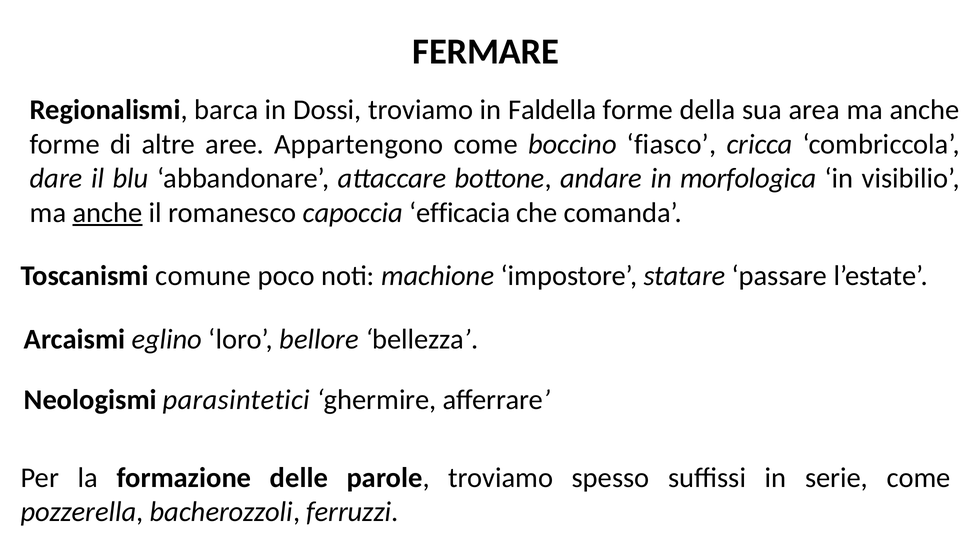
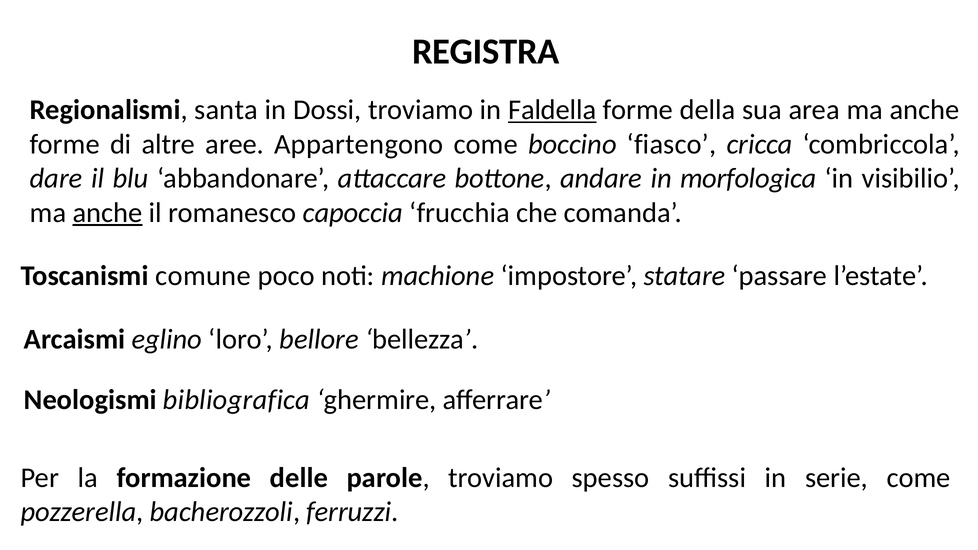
FERMARE: FERMARE -> REGISTRA
barca: barca -> santa
Faldella underline: none -> present
efficacia: efficacia -> frucchia
parasintetici: parasintetici -> bibliografica
